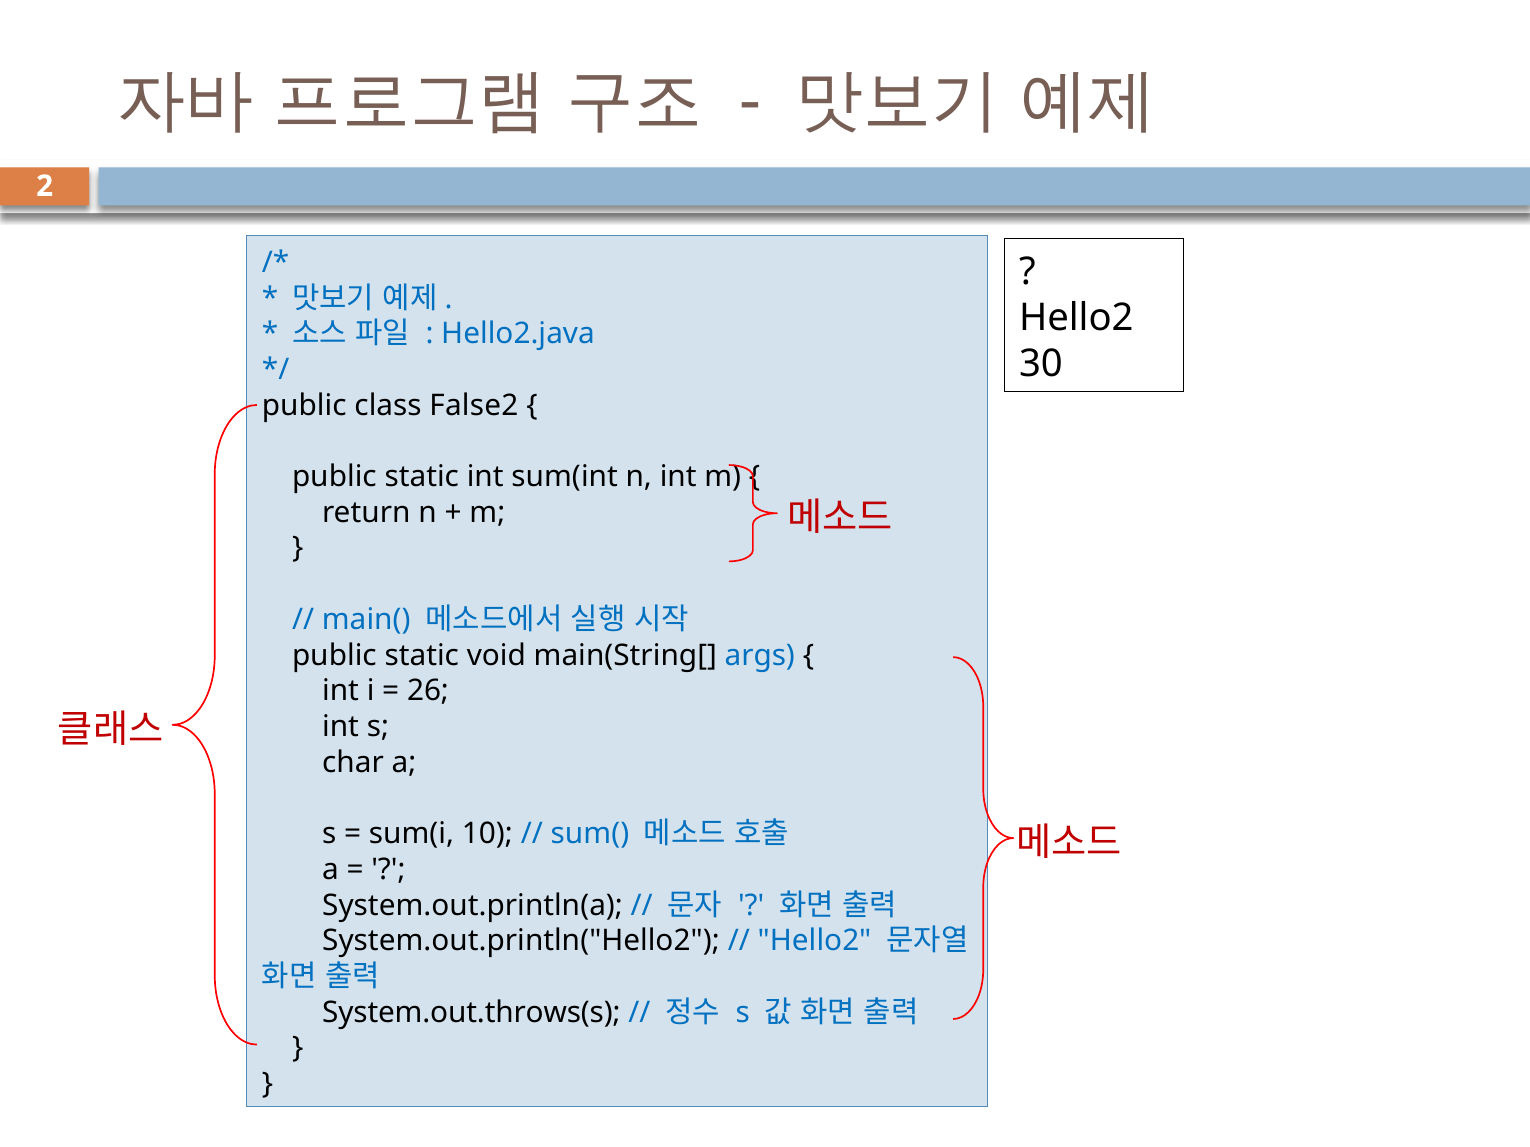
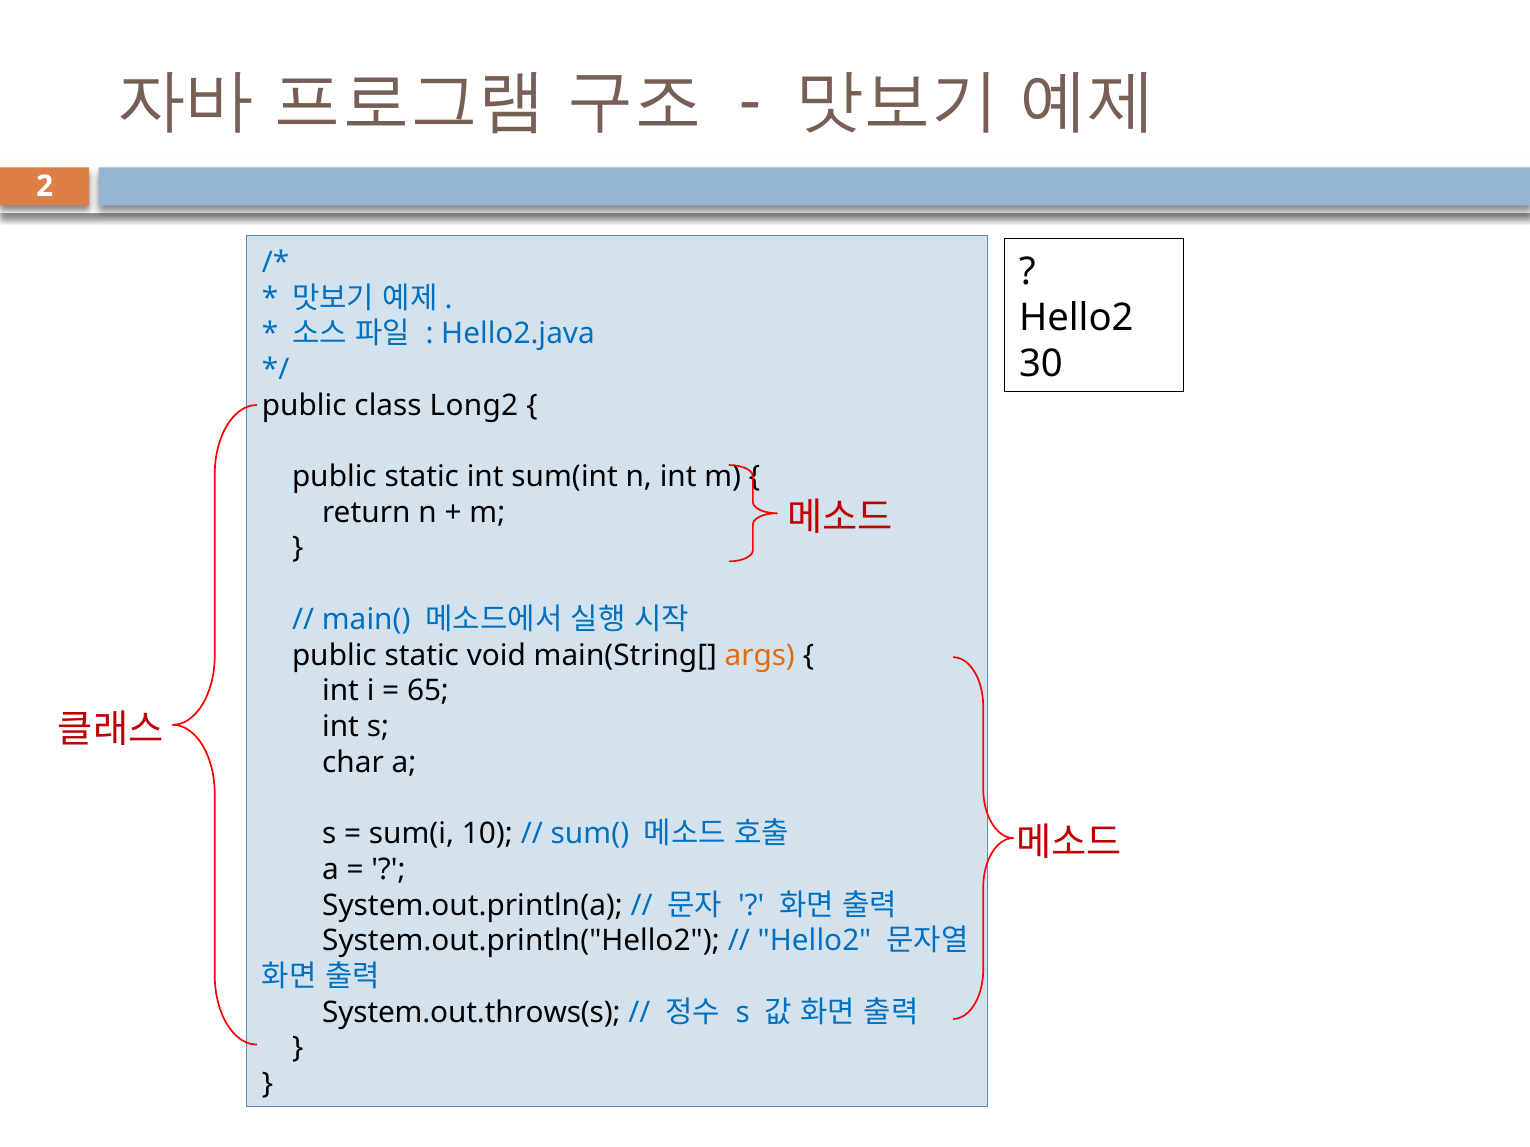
False2: False2 -> Long2
args colour: blue -> orange
26: 26 -> 65
